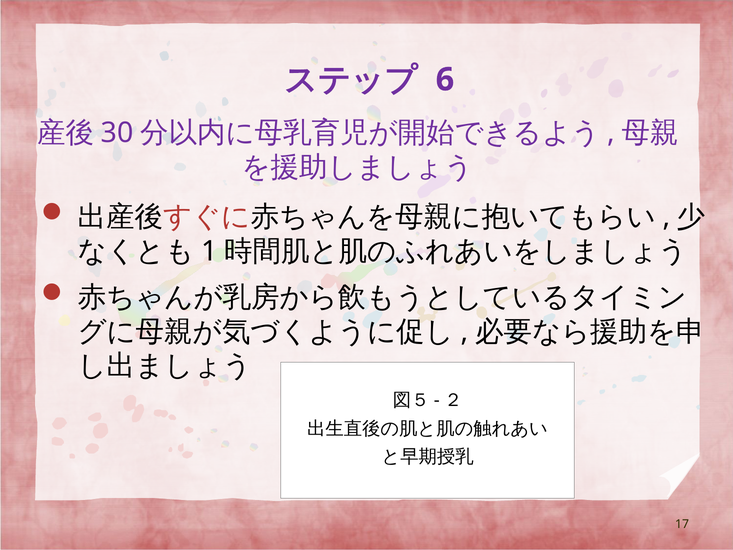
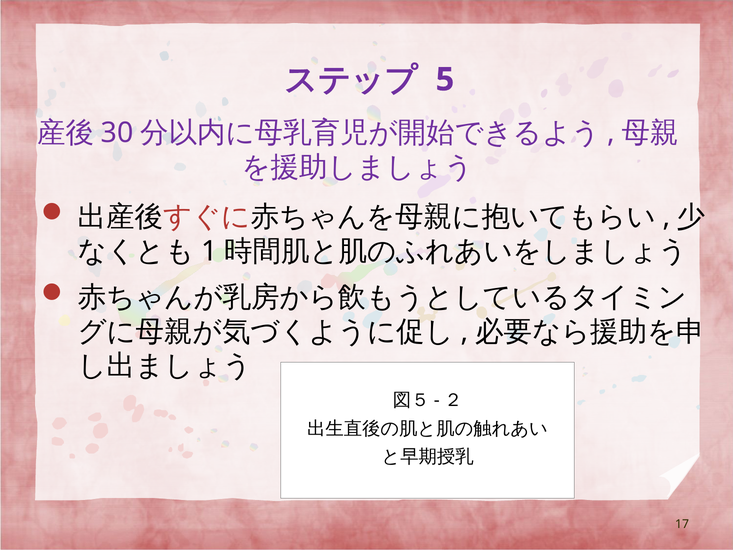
6: 6 -> 5
